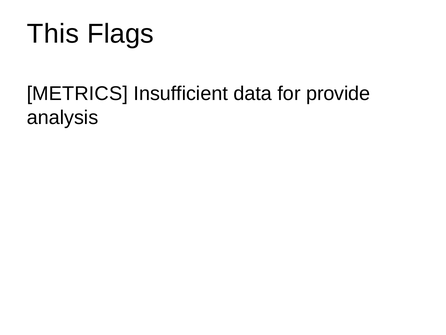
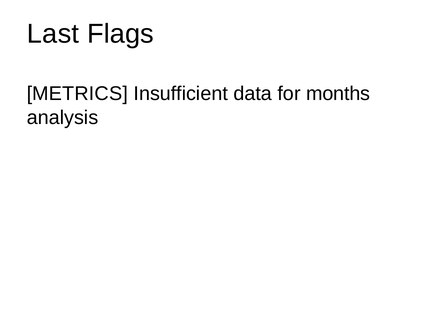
This: This -> Last
provide: provide -> months
